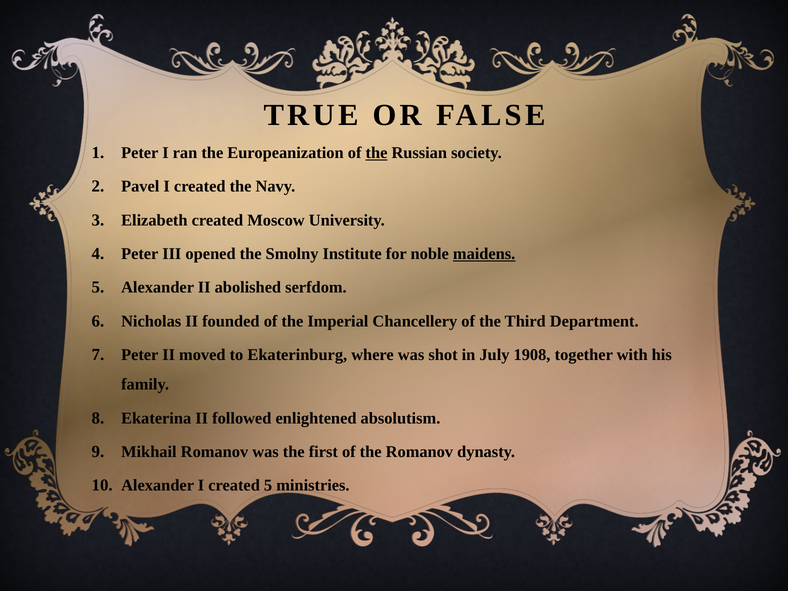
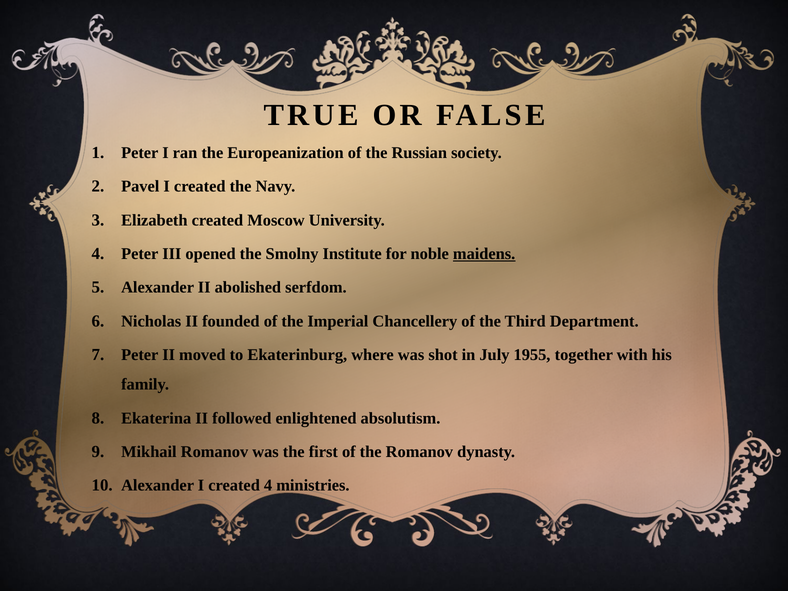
the at (376, 153) underline: present -> none
1908: 1908 -> 1955
created 5: 5 -> 4
